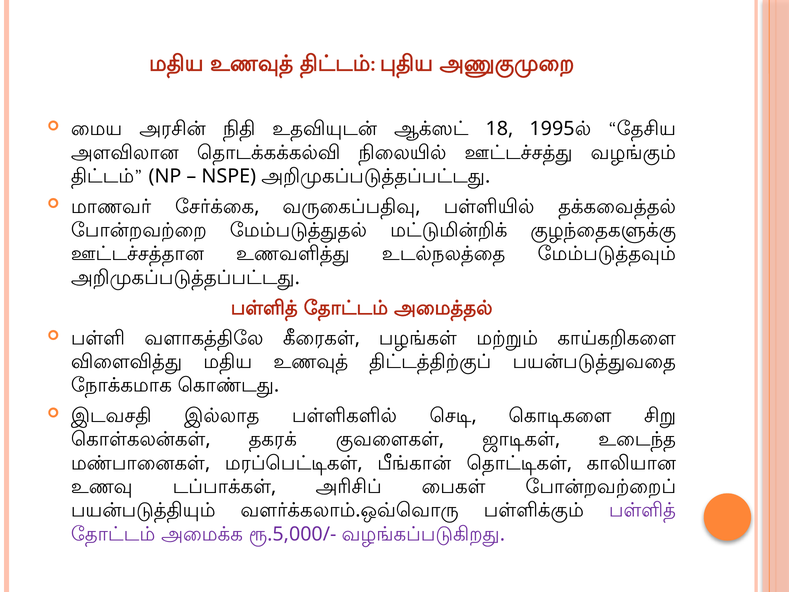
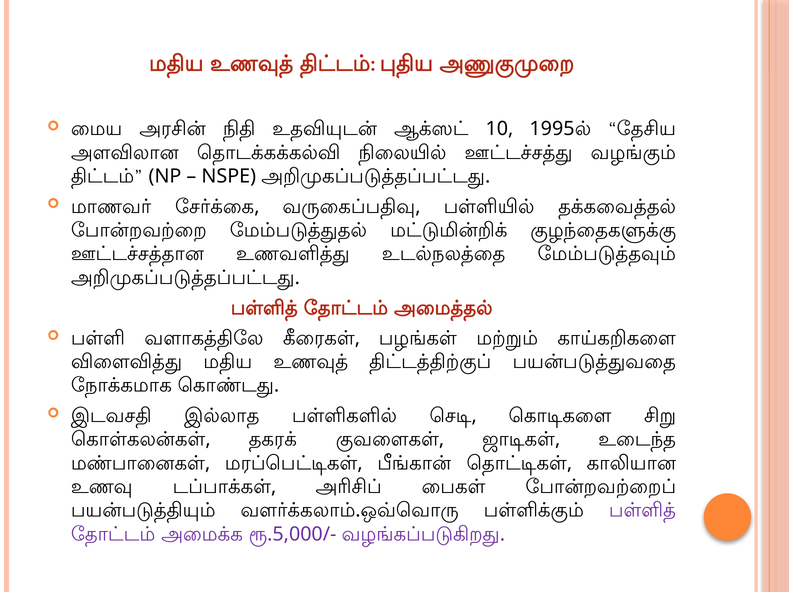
18: 18 -> 10
